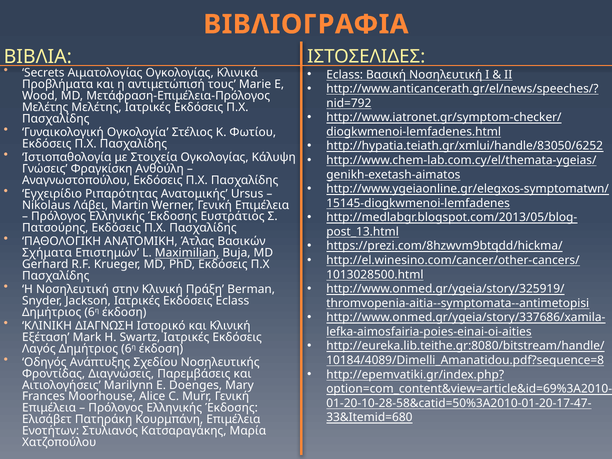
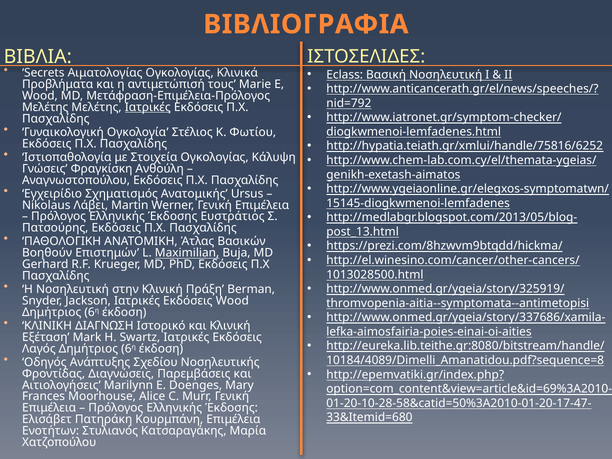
Ιατρικές at (148, 107) underline: none -> present
http://hypatia.teiath.gr/xmlui/handle/83050/6252: http://hypatia.teiath.gr/xmlui/handle/83050/6252 -> http://hypatia.teiath.gr/xmlui/handle/75816/6252
Ριπαρότητας: Ριπαρότητας -> Σχηματισμός
Σχήματα: Σχήματα -> Βοηθούν
Εκδόσεις Eclass: Eclass -> Wood
